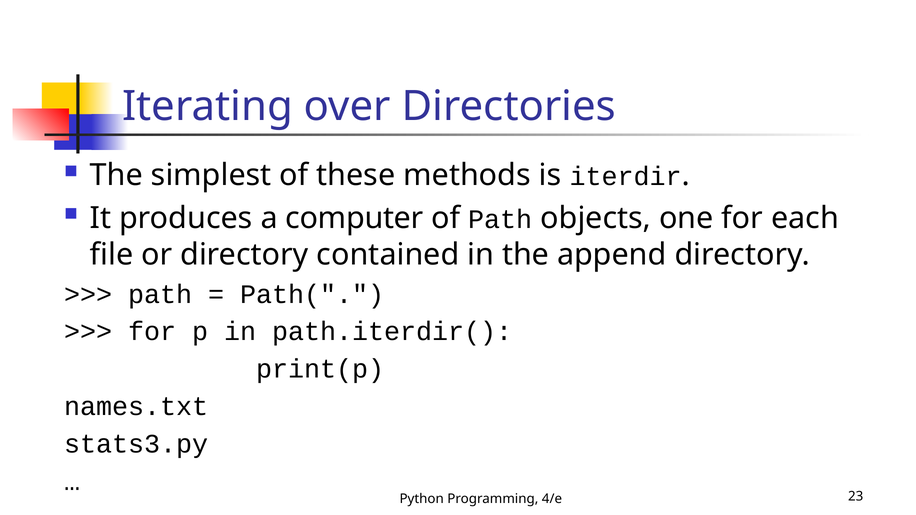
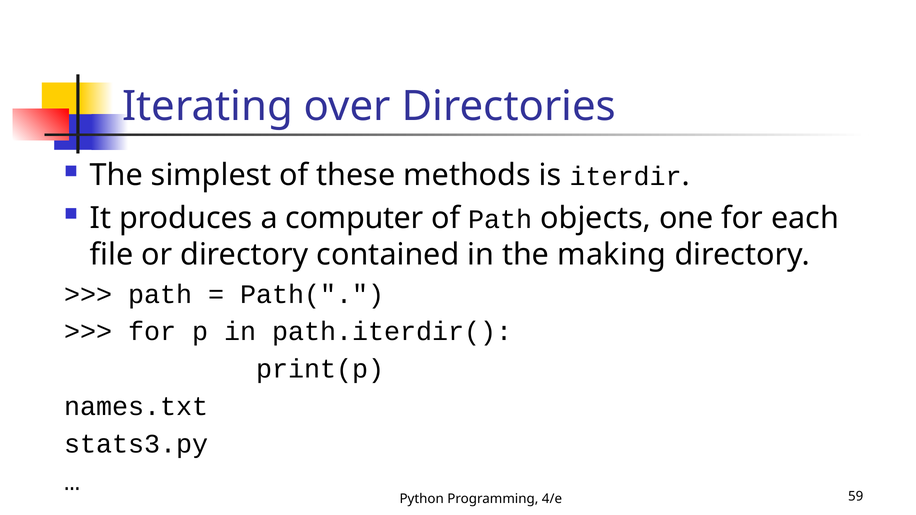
append: append -> making
23: 23 -> 59
